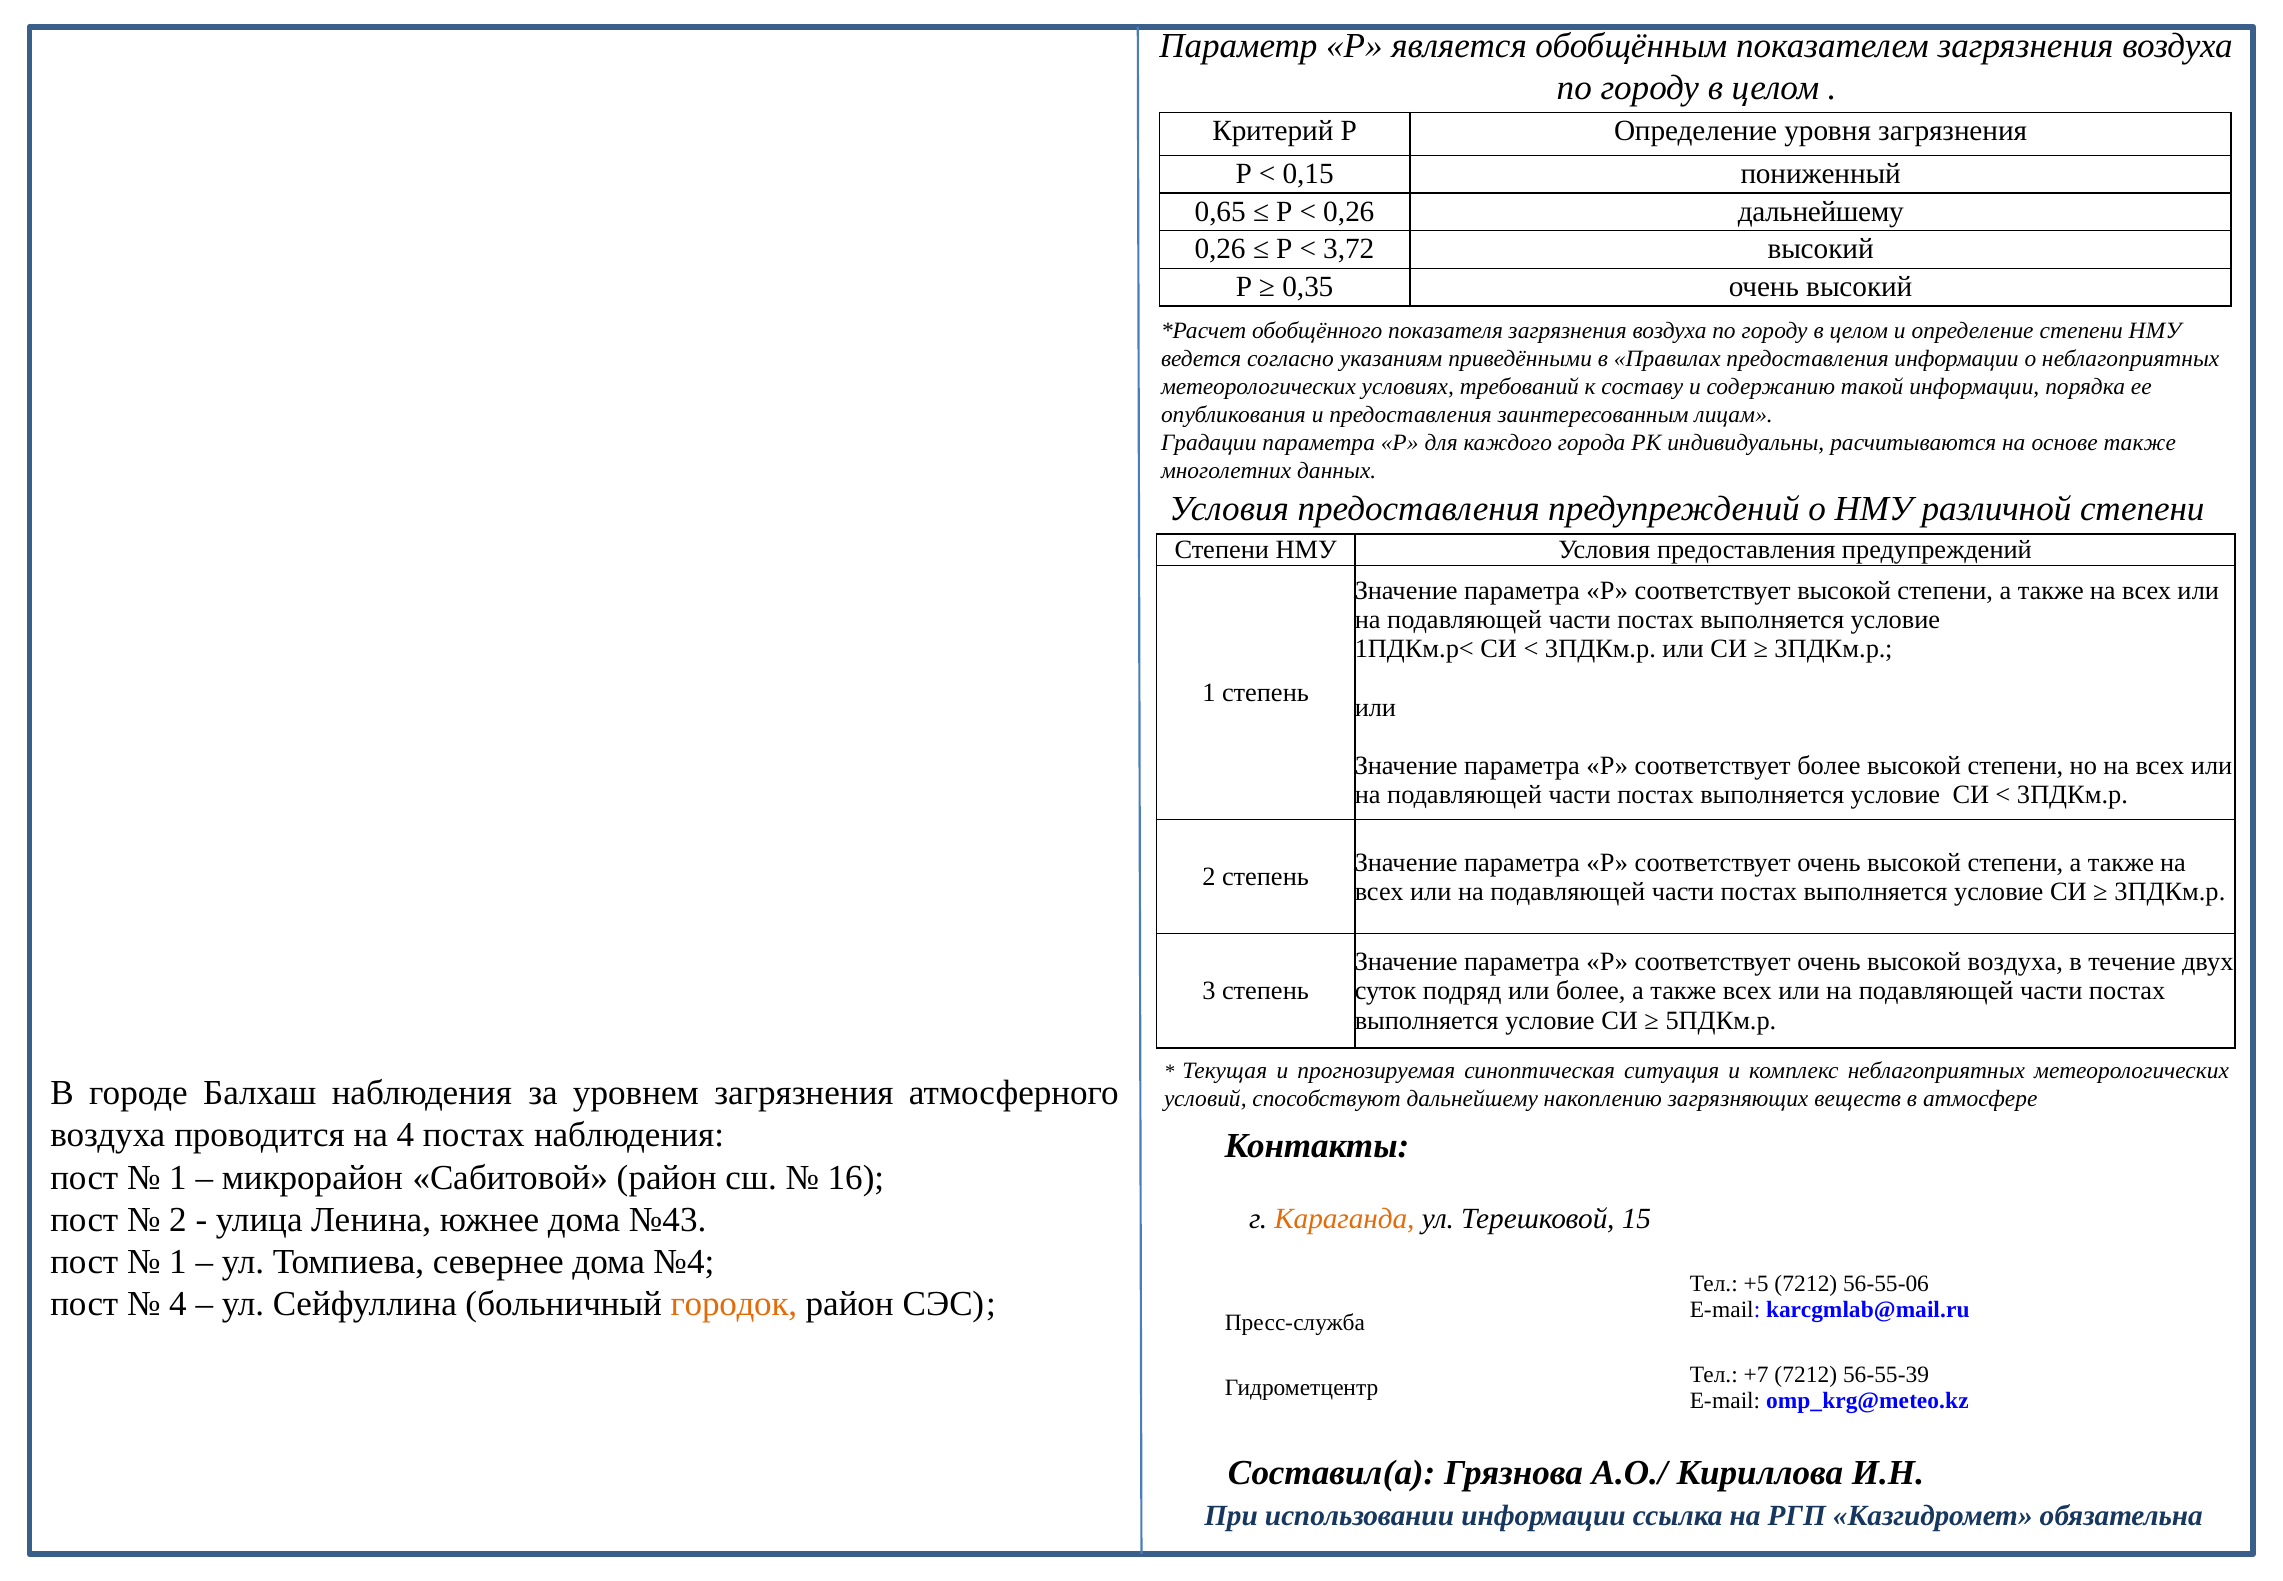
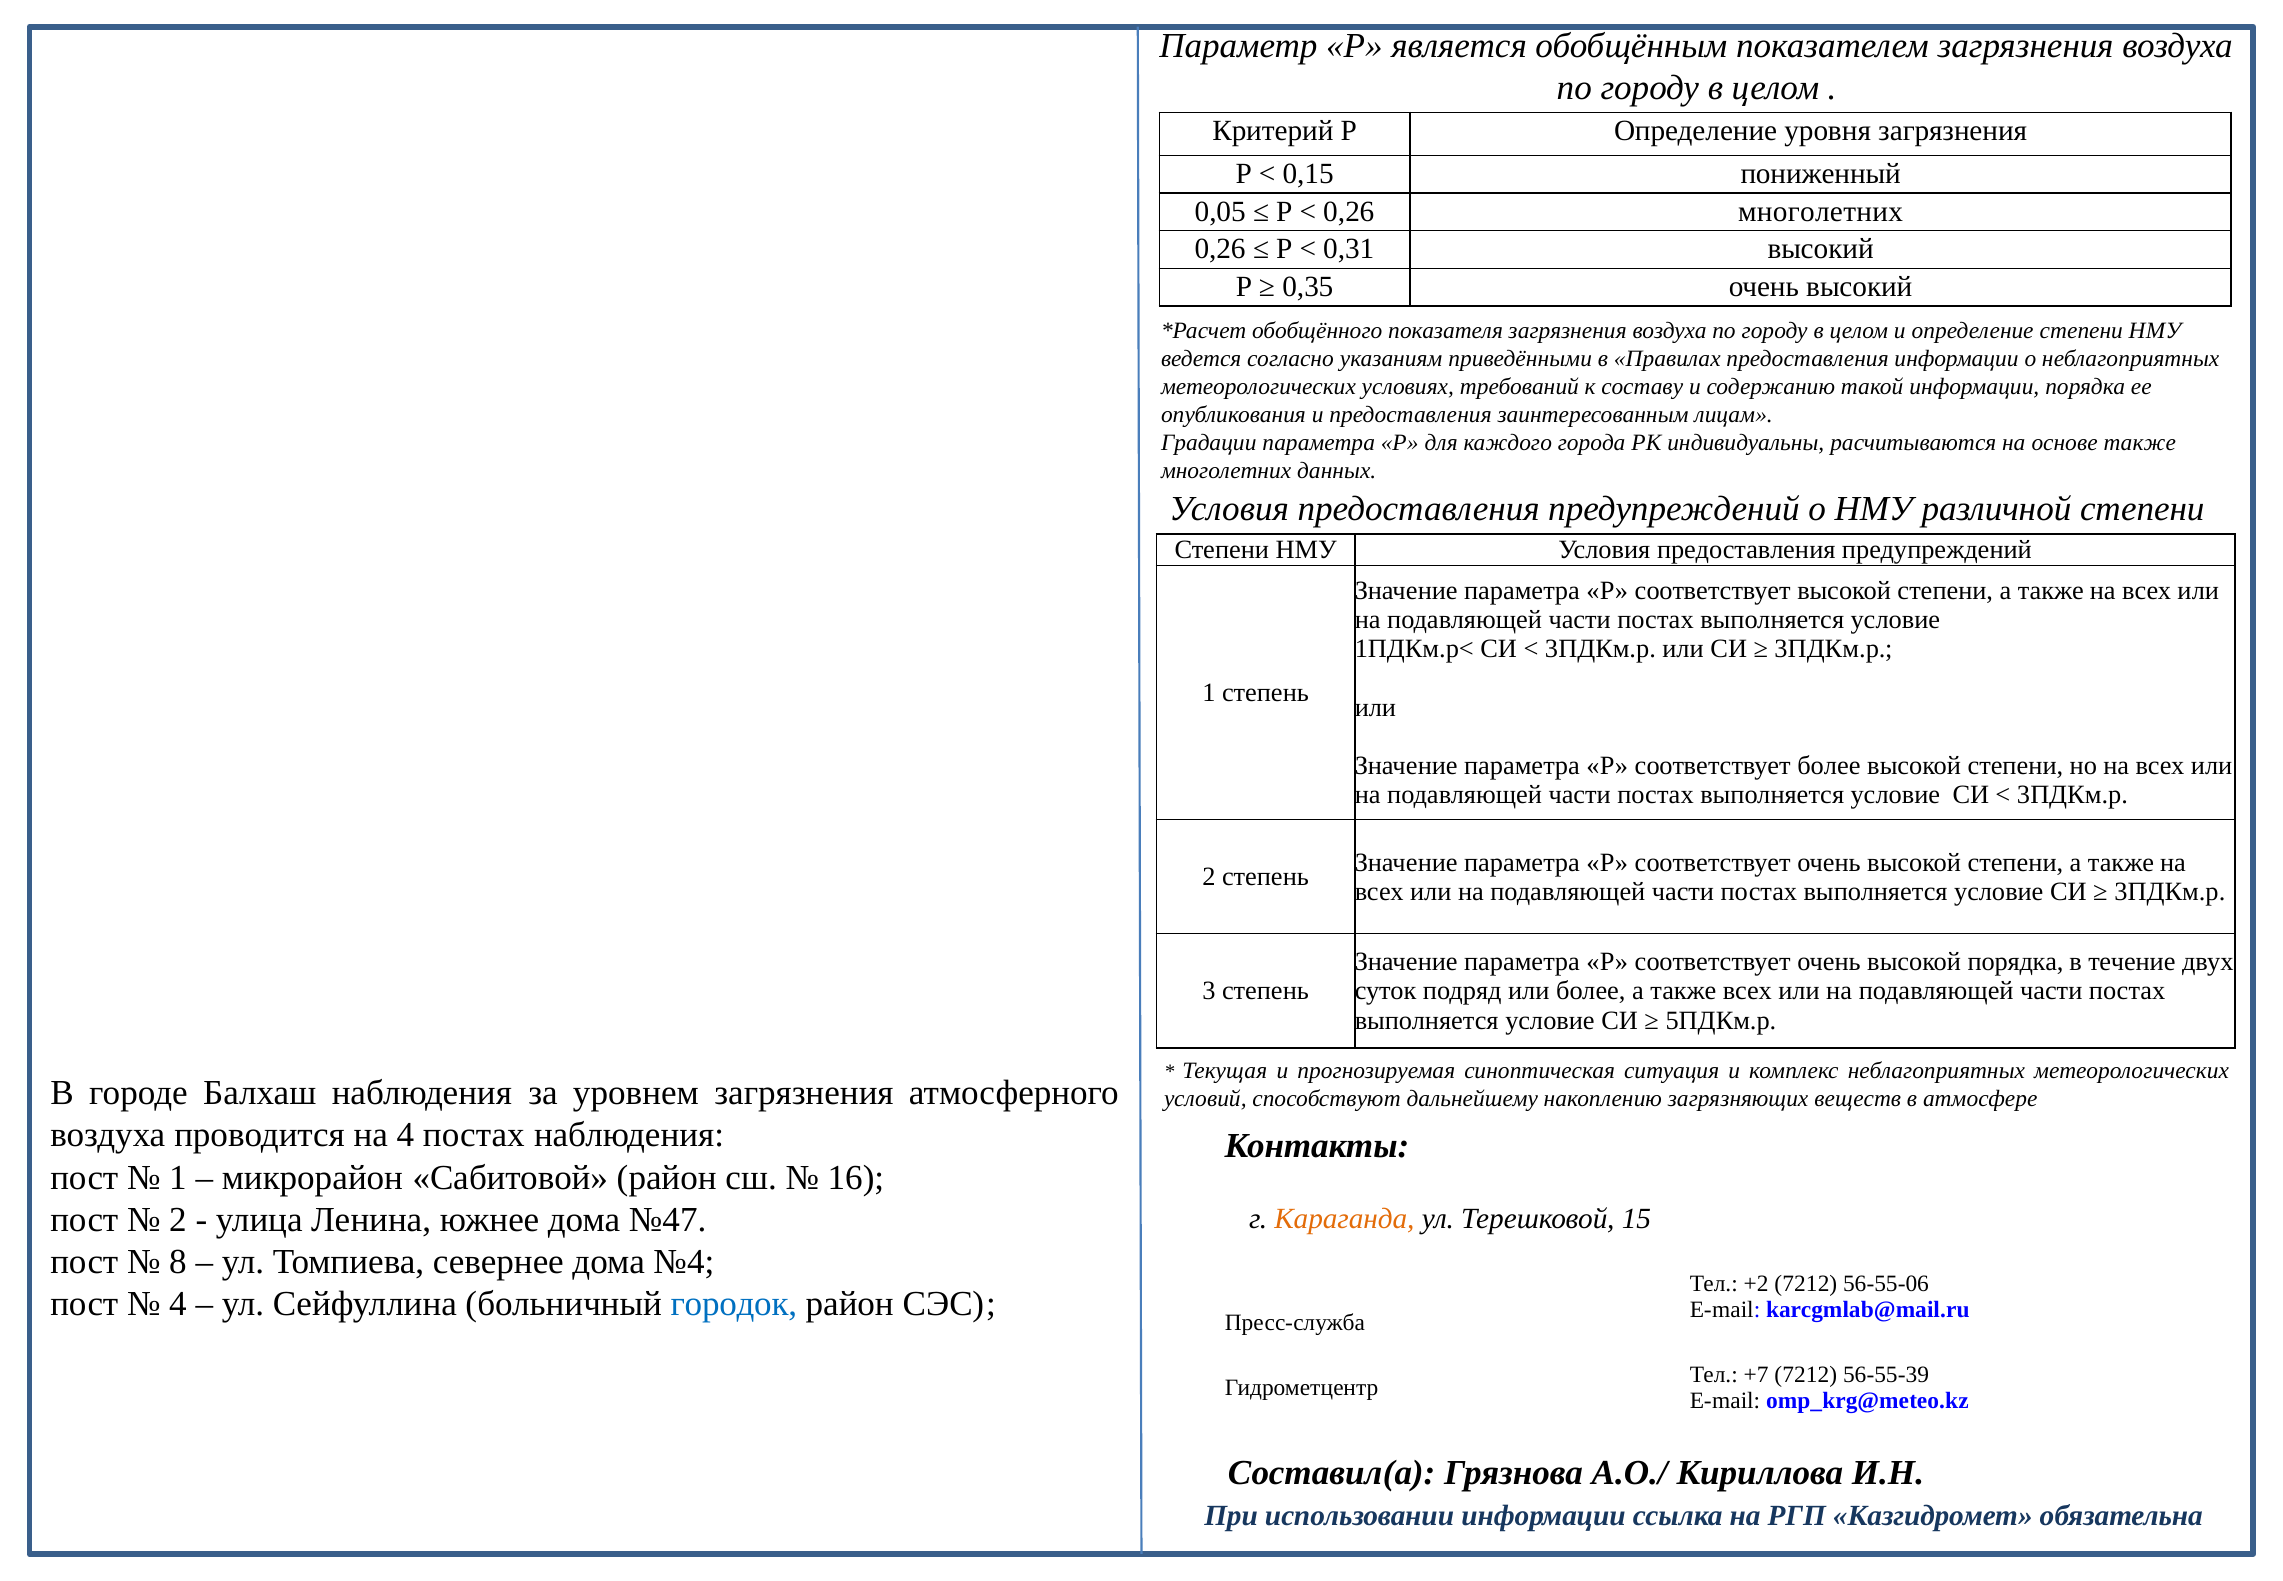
0,65: 0,65 -> 0,05
0,26 дальнейшему: дальнейшему -> многолетних
3,72: 3,72 -> 0,31
высокой воздуха: воздуха -> порядка
№43: №43 -> №47
1 at (178, 1261): 1 -> 8
+5: +5 -> +2
городок colour: orange -> blue
